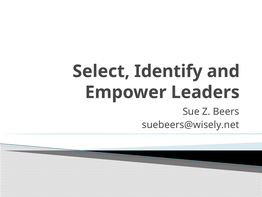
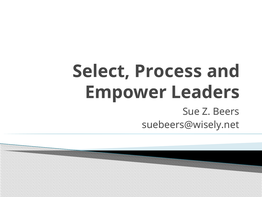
Identify: Identify -> Process
